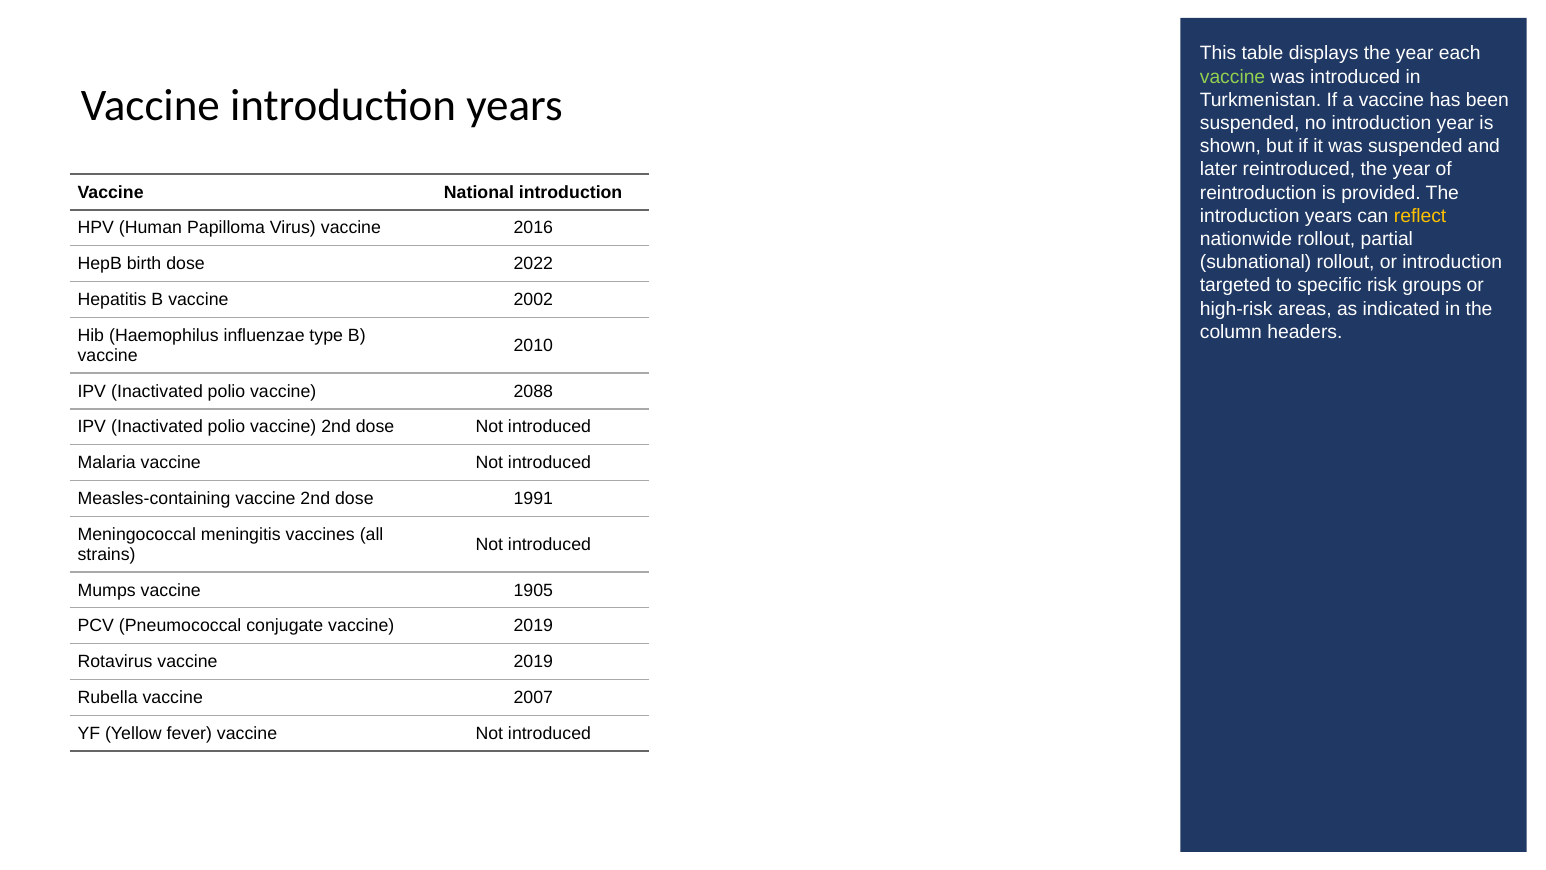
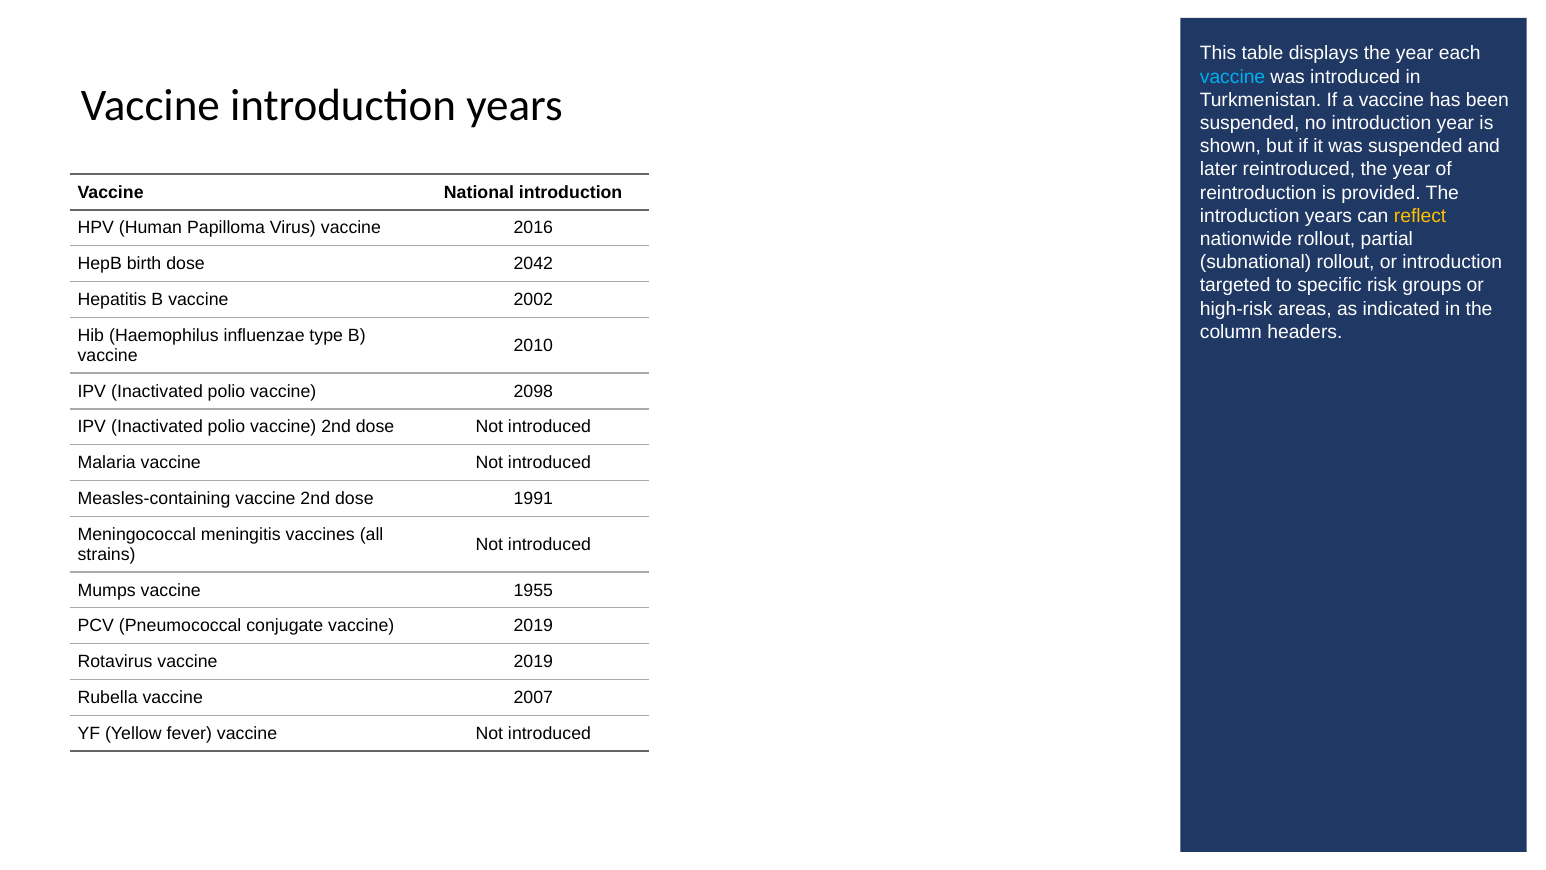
vaccine at (1233, 77) colour: light green -> light blue
2022: 2022 -> 2042
2088: 2088 -> 2098
1905: 1905 -> 1955
